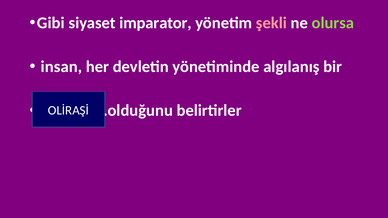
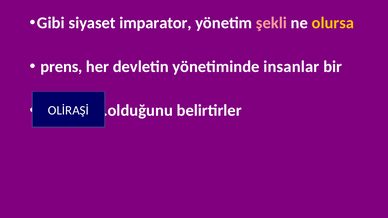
olursa colour: light green -> yellow
insan: insan -> prens
algılanış: algılanış -> insanlar
